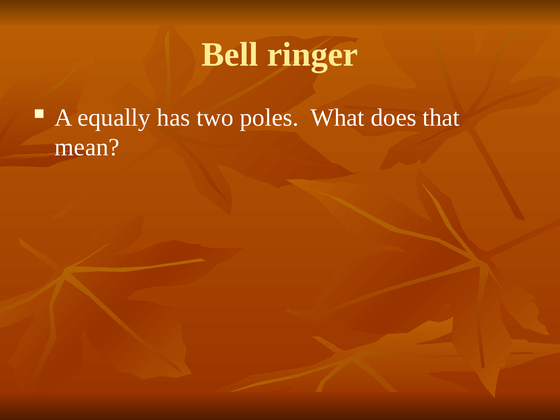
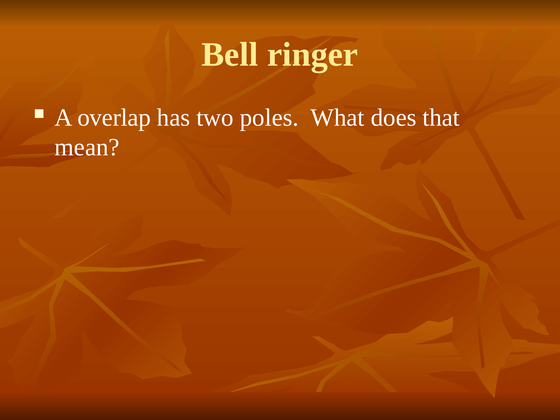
equally: equally -> overlap
